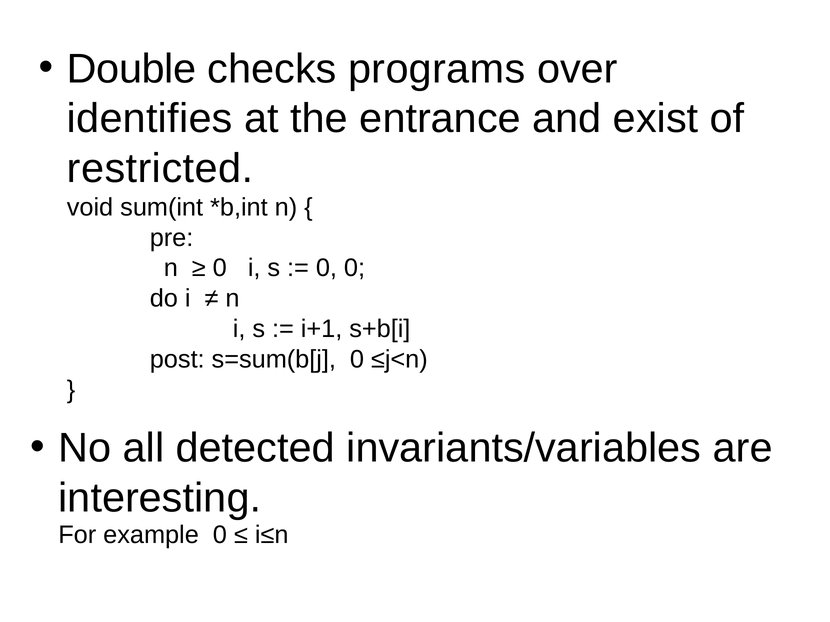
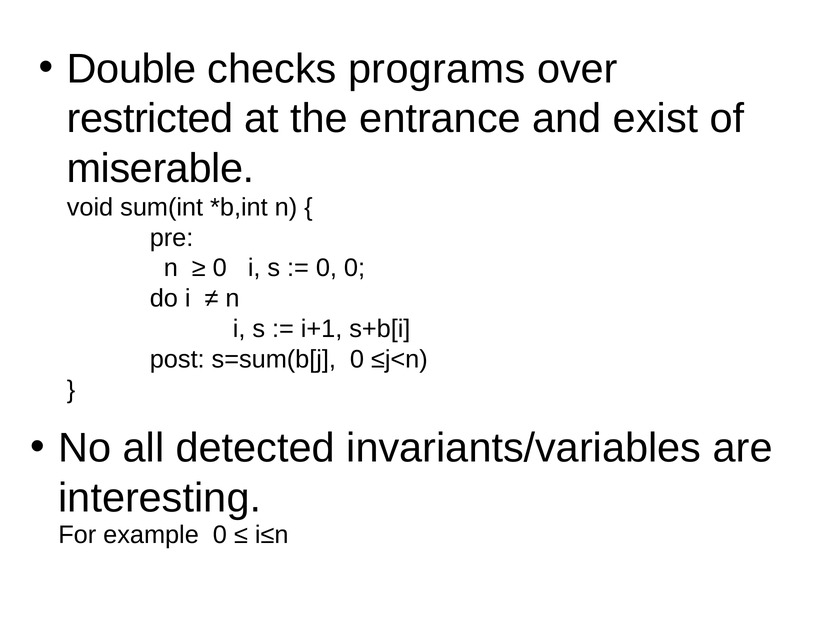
identifies: identifies -> restricted
restricted: restricted -> miserable
